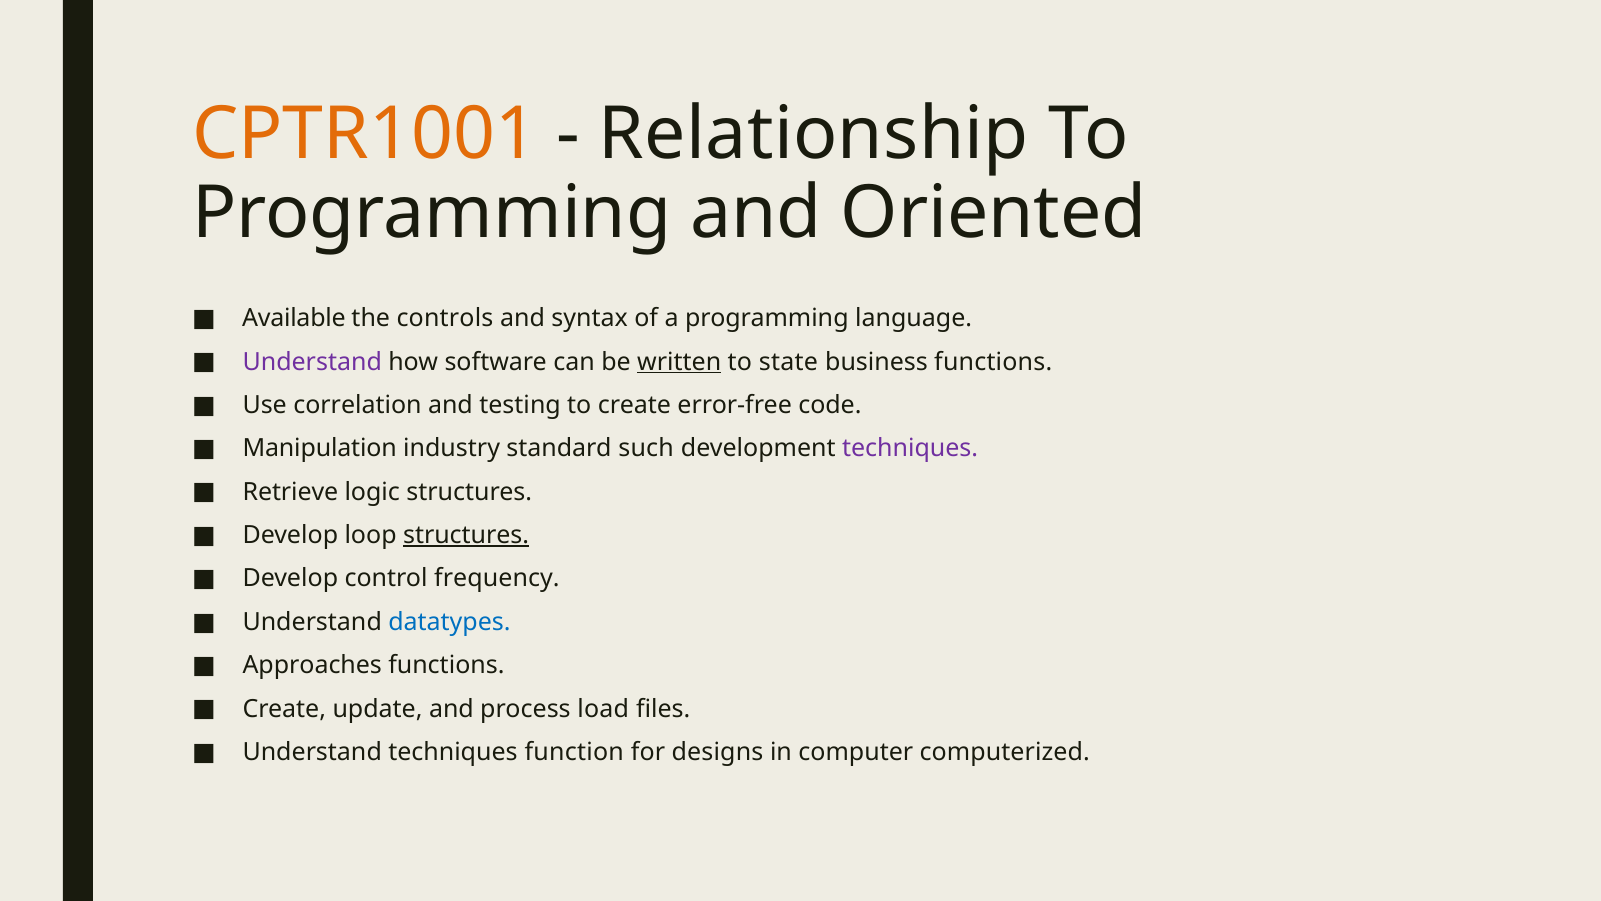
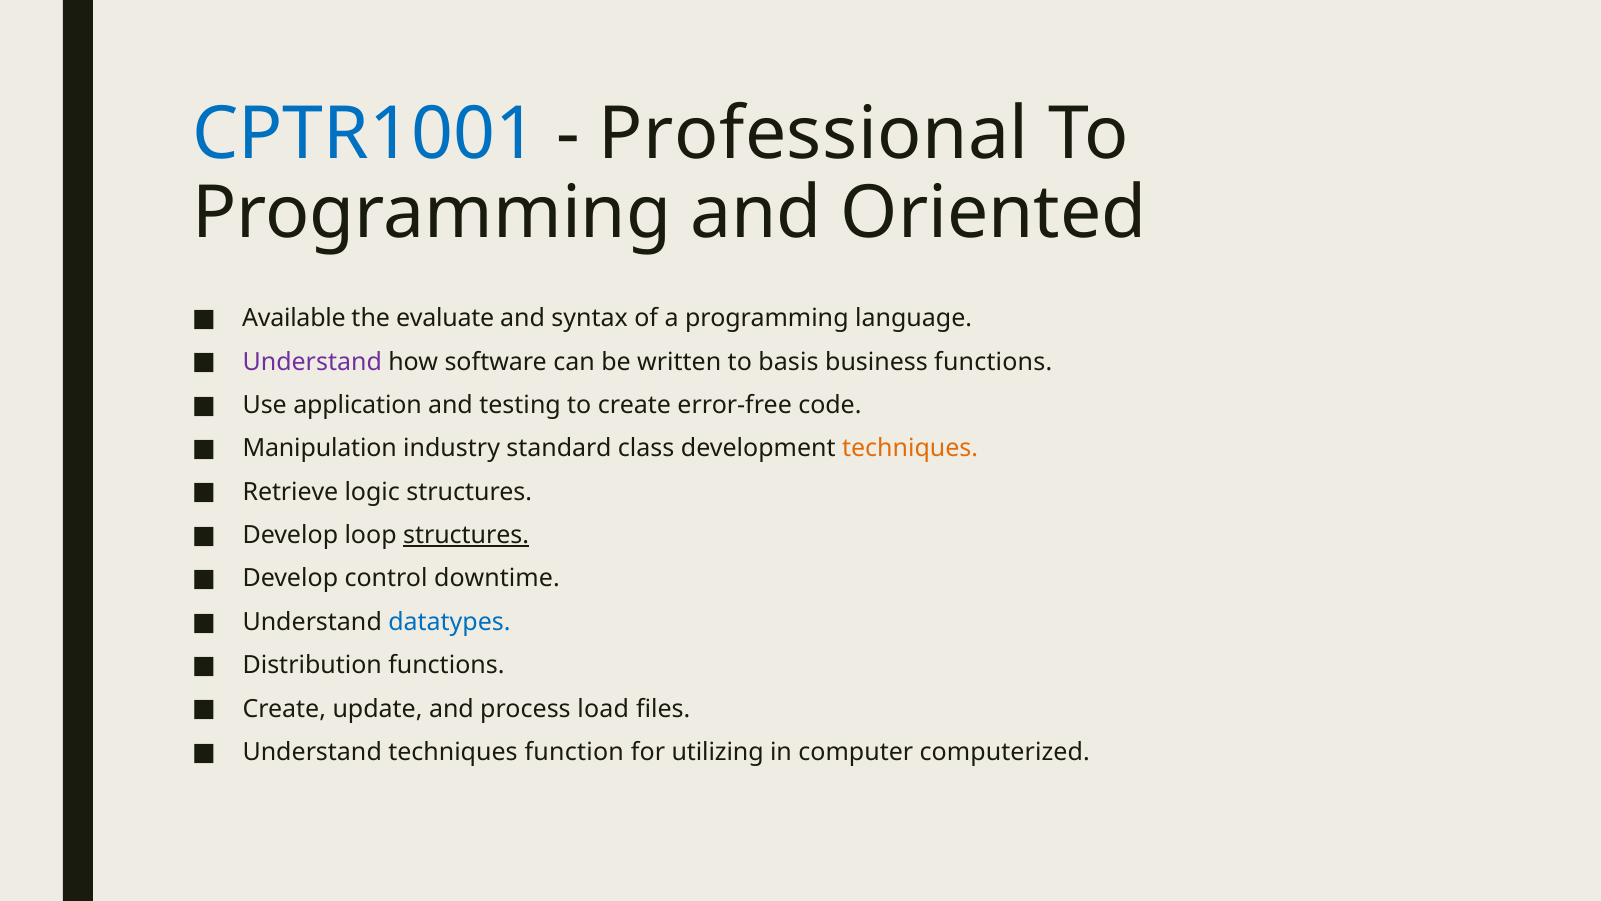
CPTR1001 colour: orange -> blue
Relationship: Relationship -> Professional
controls: controls -> evaluate
written underline: present -> none
state: state -> basis
correlation: correlation -> application
such: such -> class
techniques at (910, 448) colour: purple -> orange
frequency: frequency -> downtime
Approaches: Approaches -> Distribution
designs: designs -> utilizing
